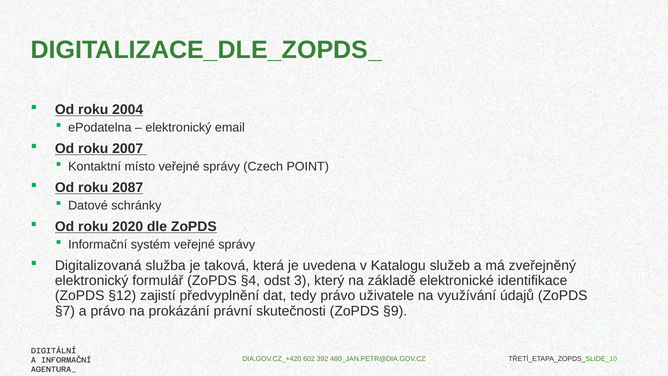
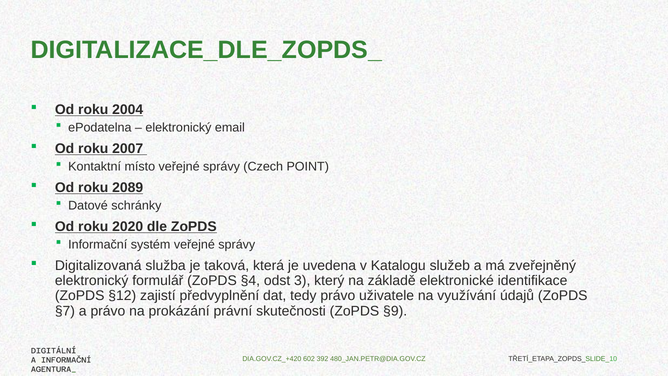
2087: 2087 -> 2089
